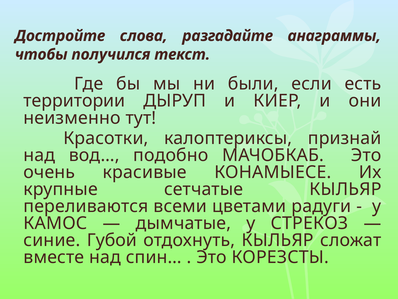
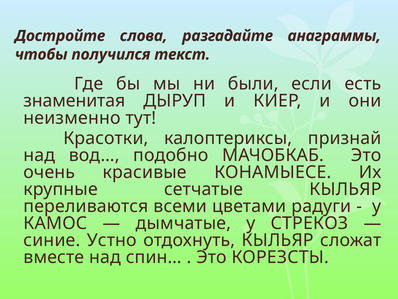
территории: территории -> знаменитая
Губой: Губой -> Устно
